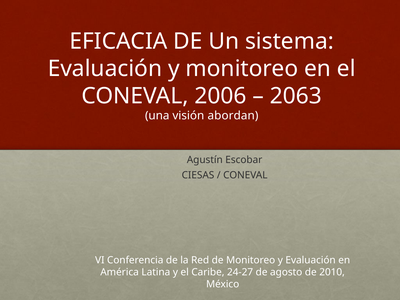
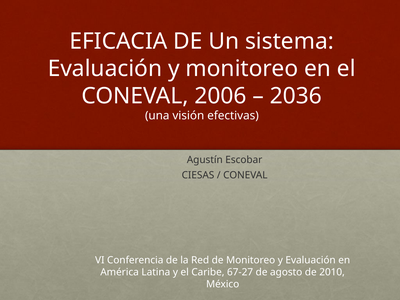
2063: 2063 -> 2036
abordan: abordan -> efectivas
24-27: 24-27 -> 67-27
